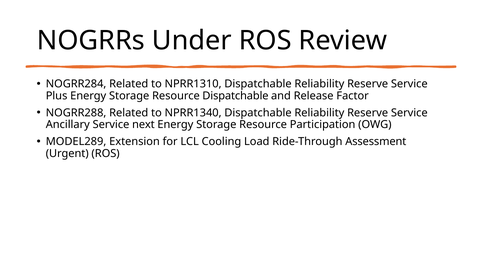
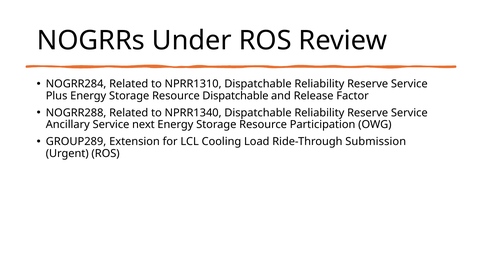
MODEL289: MODEL289 -> GROUP289
Assessment: Assessment -> Submission
